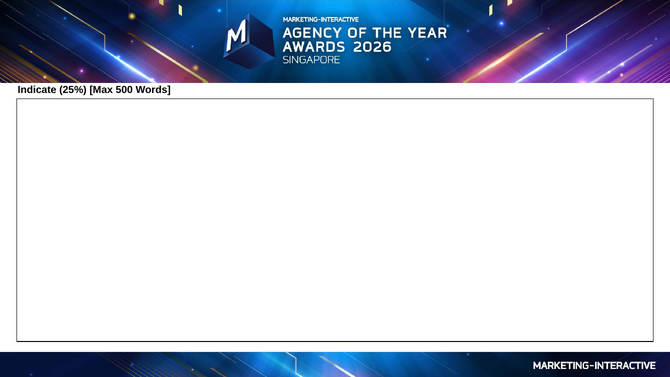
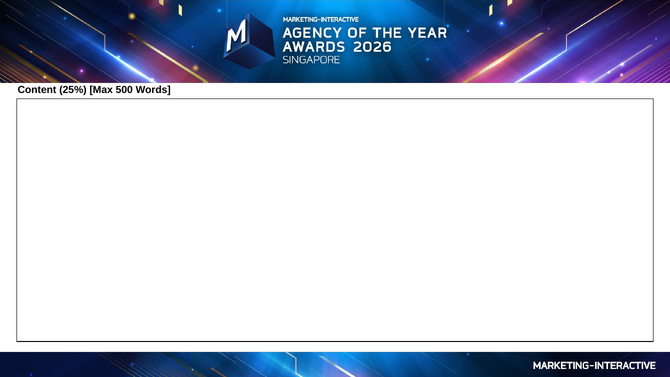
Indicate: Indicate -> Content
